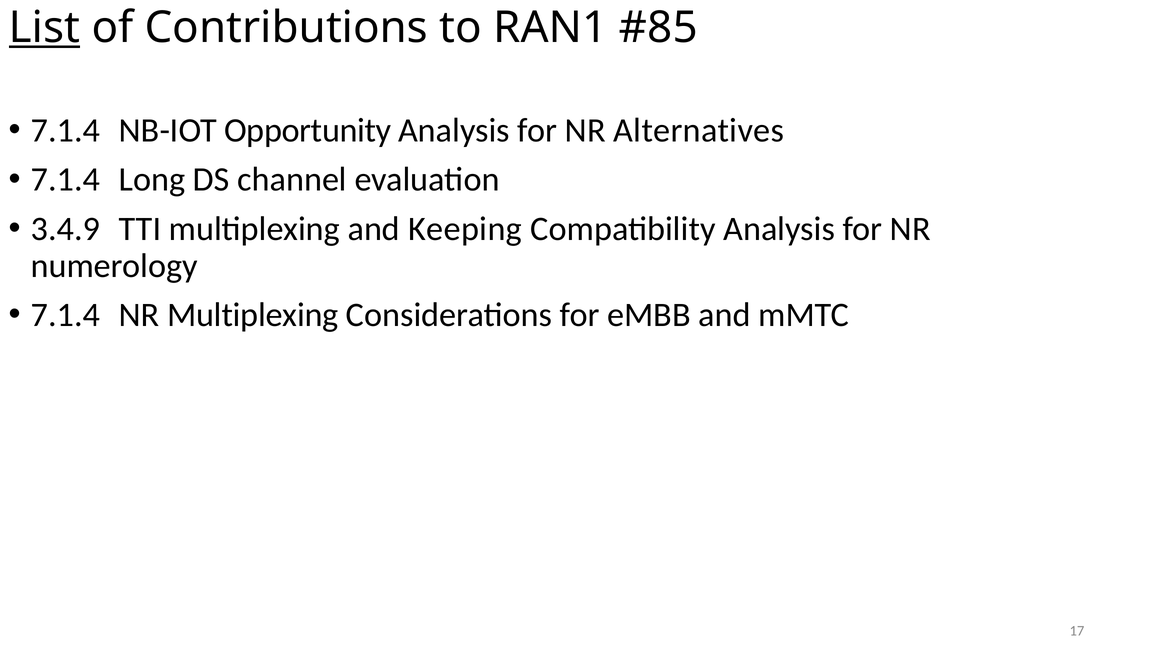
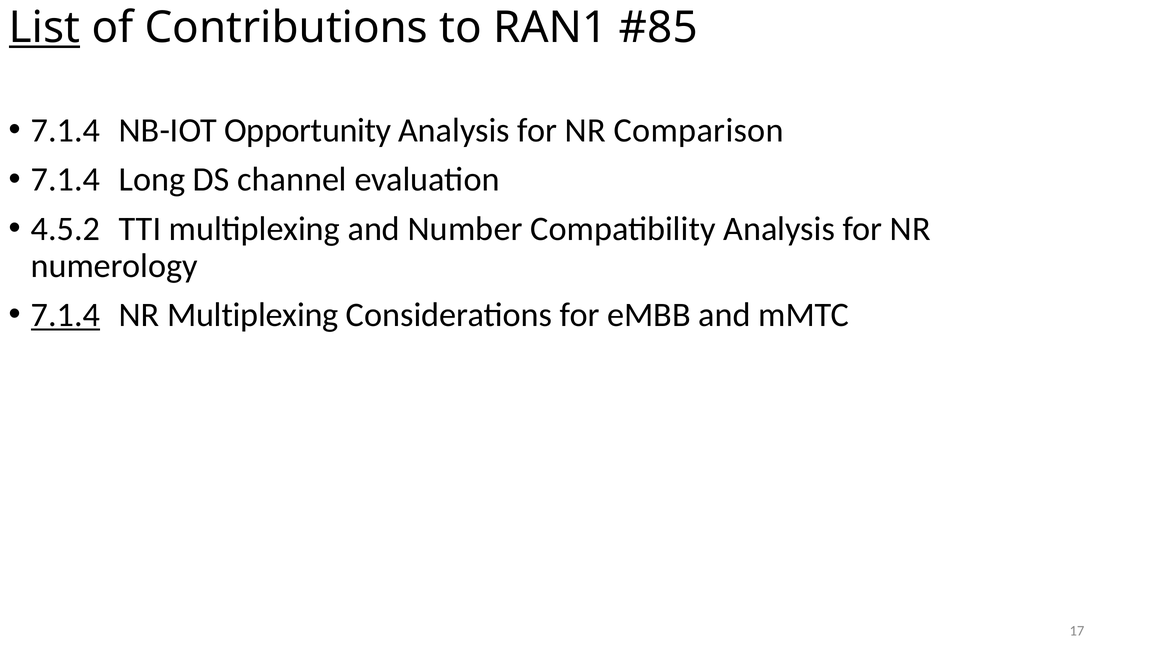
Alternatives: Alternatives -> Comparison
3.4.9: 3.4.9 -> 4.5.2
Keeping: Keeping -> Number
7.1.4 at (65, 315) underline: none -> present
